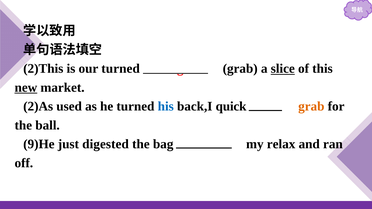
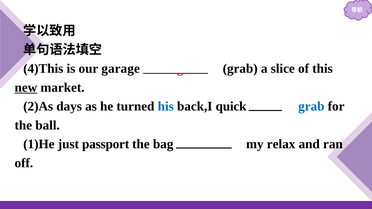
2)This: 2)This -> 4)This
our turned: turned -> garage
slice underline: present -> none
used: used -> days
grab at (311, 107) colour: orange -> blue
9)He: 9)He -> 1)He
digested: digested -> passport
